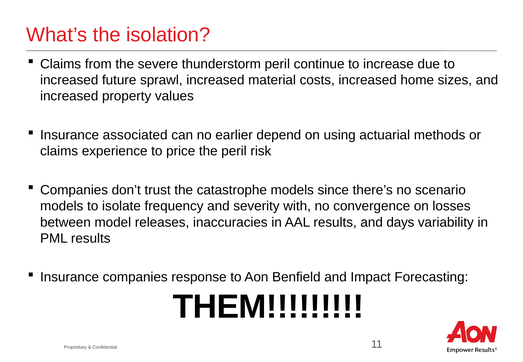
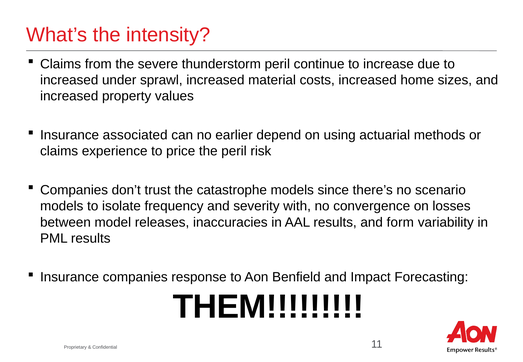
isolation: isolation -> intensity
future: future -> under
days: days -> form
